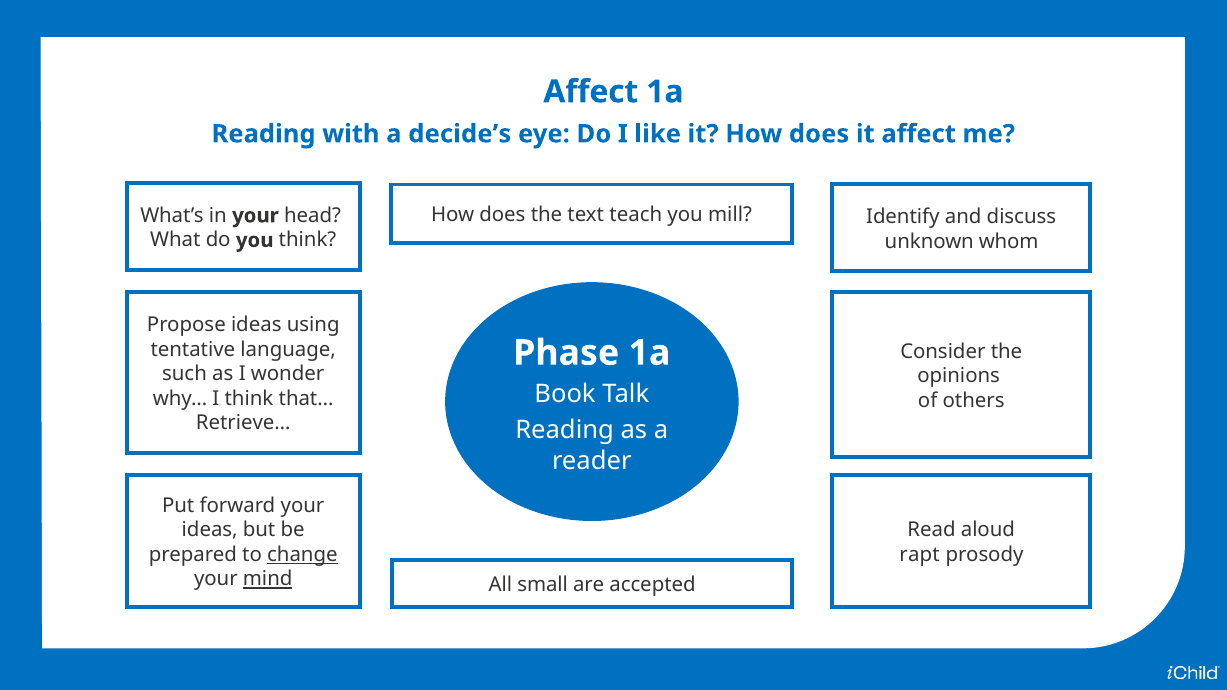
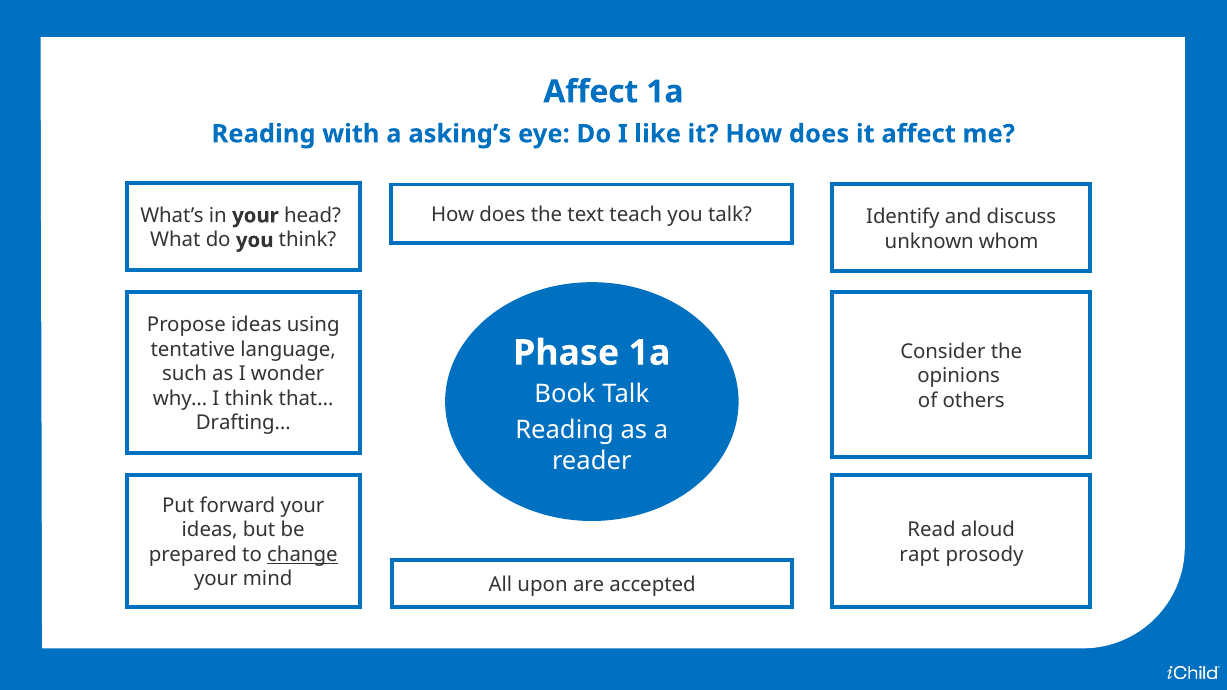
decide’s: decide’s -> asking’s
you mill: mill -> talk
Retrieve…: Retrieve… -> Drafting…
mind underline: present -> none
small: small -> upon
